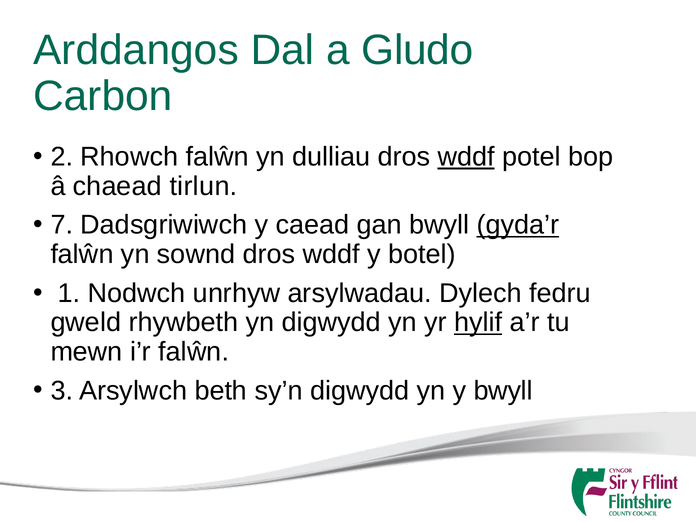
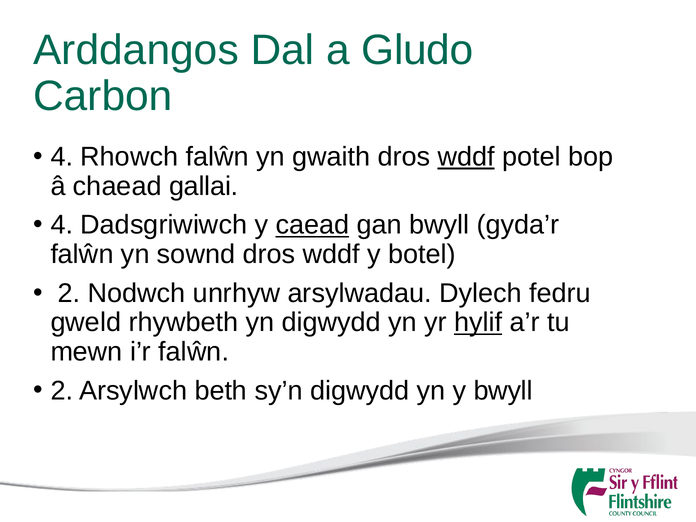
2 at (62, 157): 2 -> 4
dulliau: dulliau -> gwaith
tirlun: tirlun -> gallai
7 at (62, 225): 7 -> 4
caead underline: none -> present
gyda’r underline: present -> none
1 at (69, 293): 1 -> 2
3 at (62, 391): 3 -> 2
